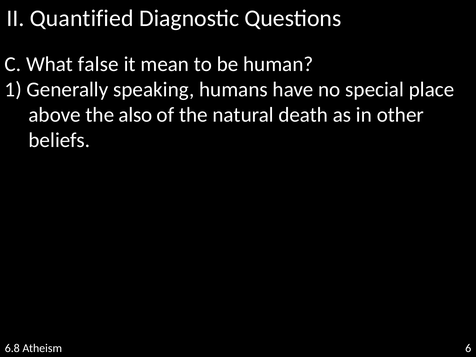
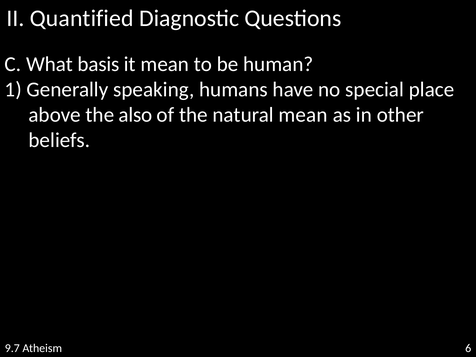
false: false -> basis
natural death: death -> mean
6.8: 6.8 -> 9.7
